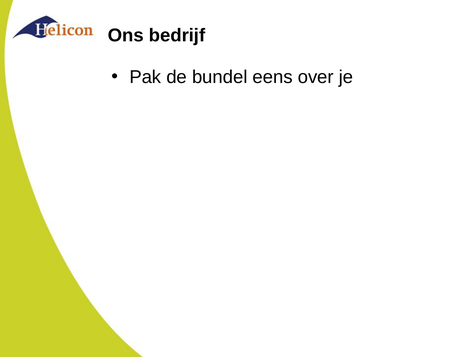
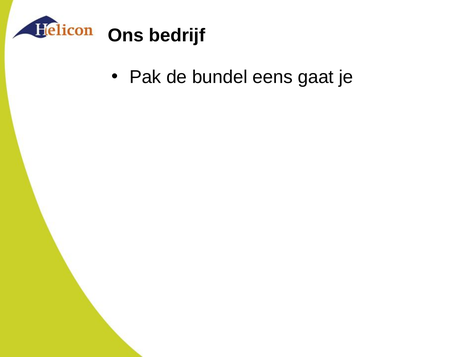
over: over -> gaat
